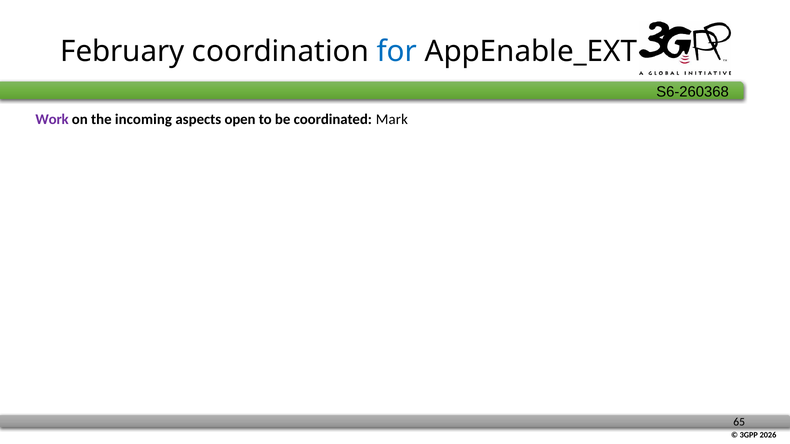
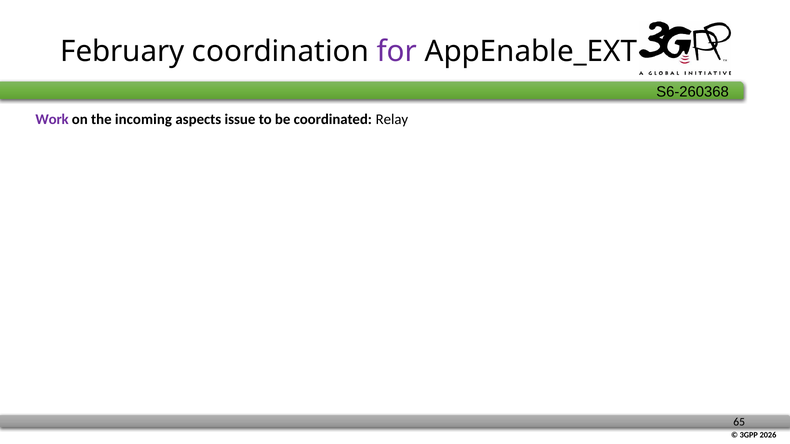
for colour: blue -> purple
open: open -> issue
Mark: Mark -> Relay
